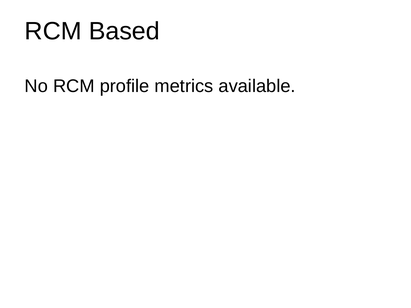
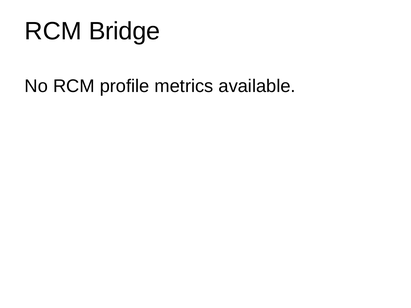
Based: Based -> Bridge
